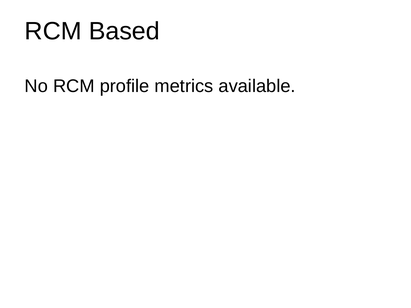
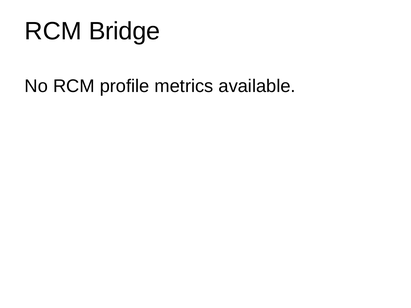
Based: Based -> Bridge
